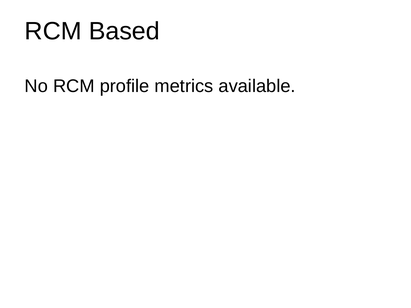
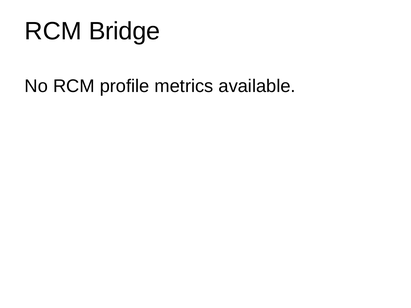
Based: Based -> Bridge
